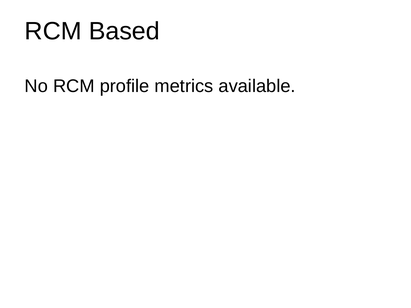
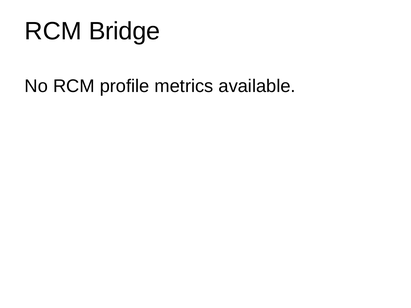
Based: Based -> Bridge
